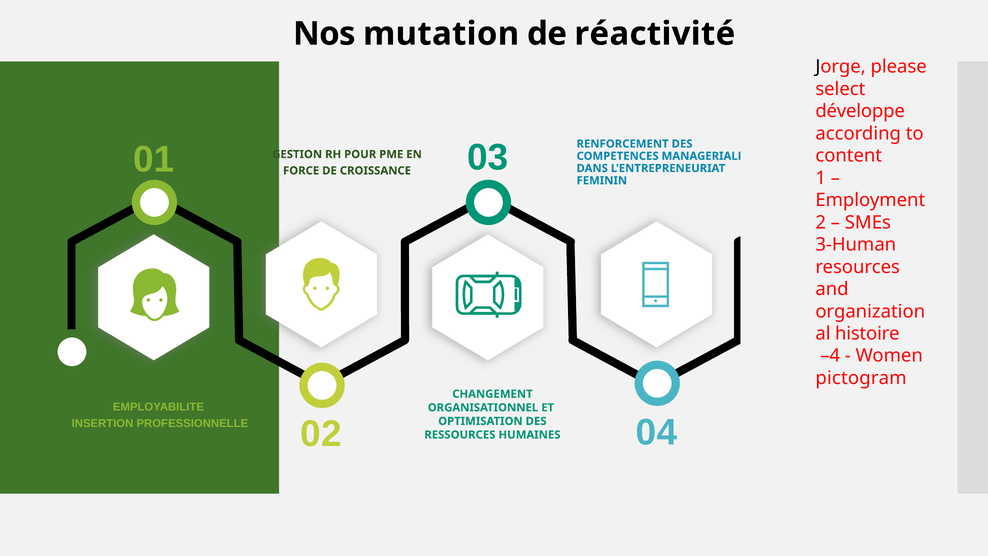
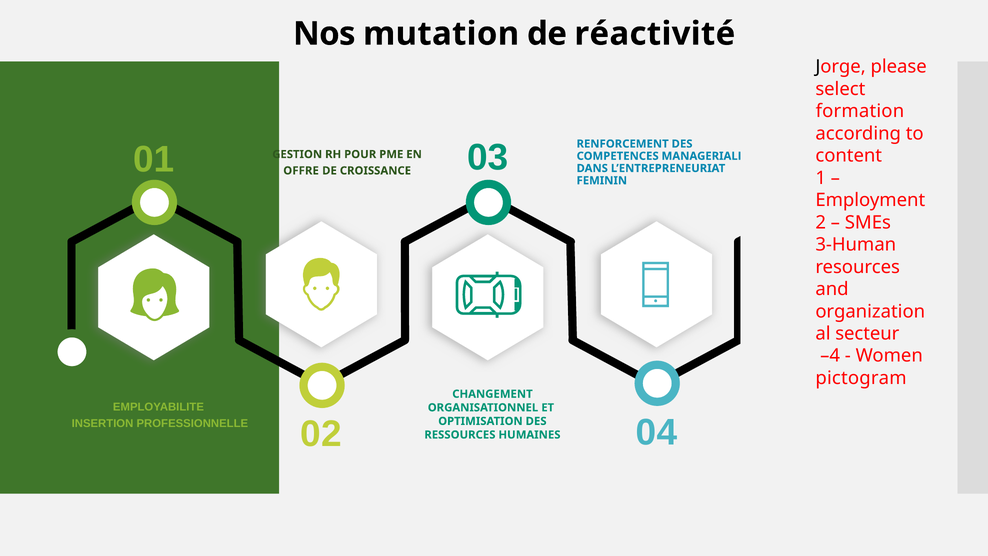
développe: développe -> formation
FORCE: FORCE -> OFFRE
histoire: histoire -> secteur
